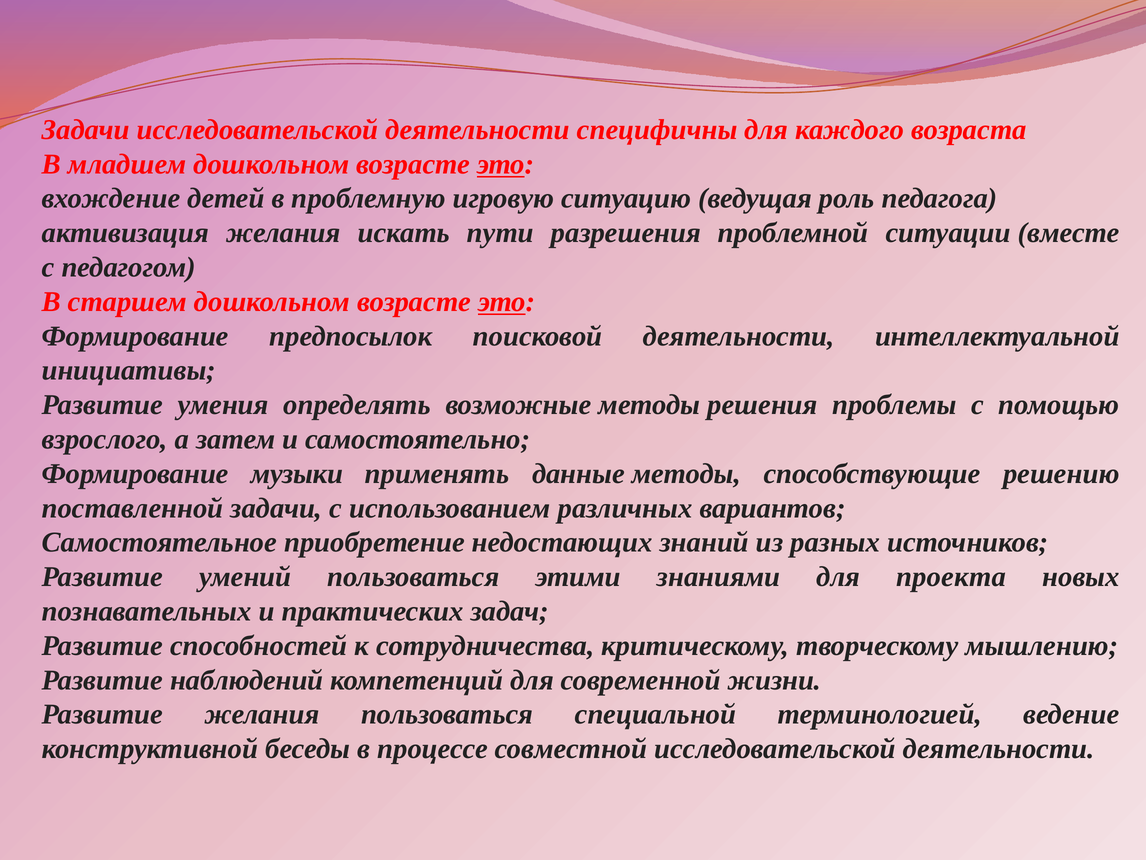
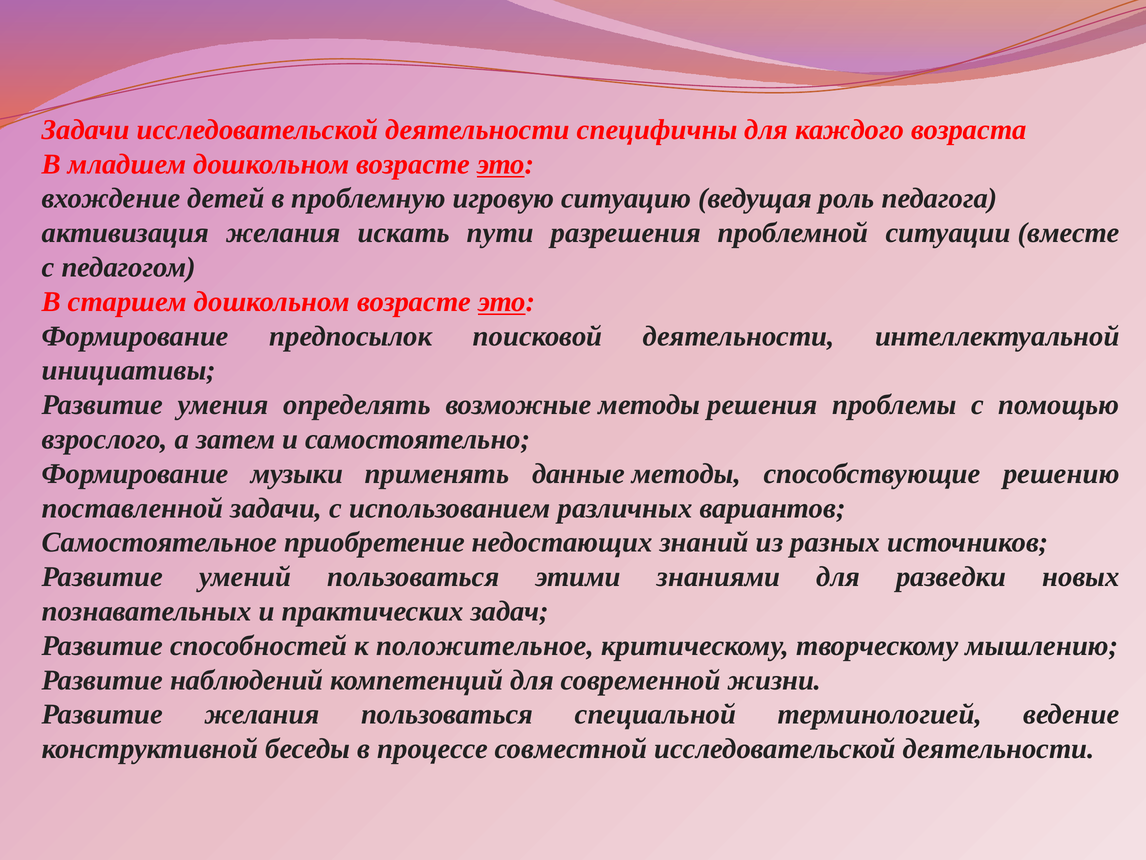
проекта: проекта -> разведки
сотрудничества: сотрудничества -> положительное
